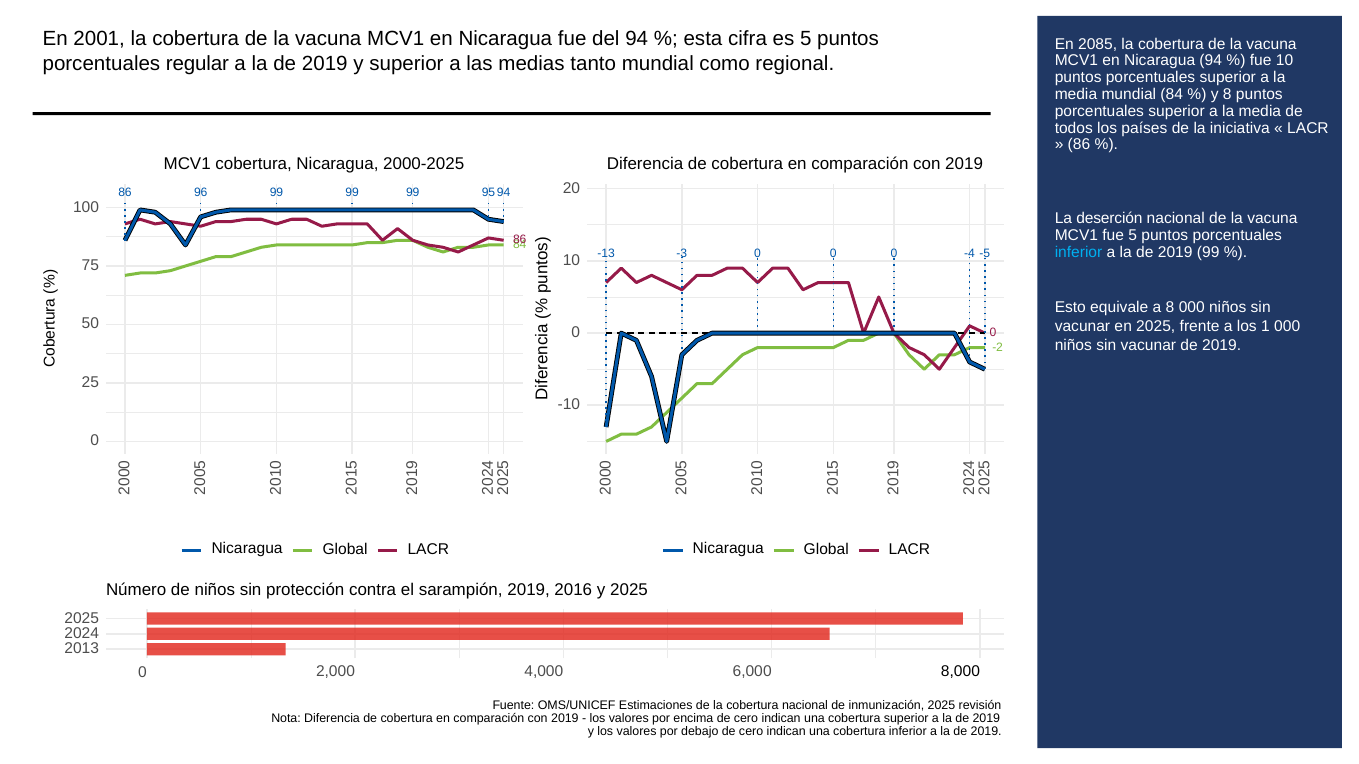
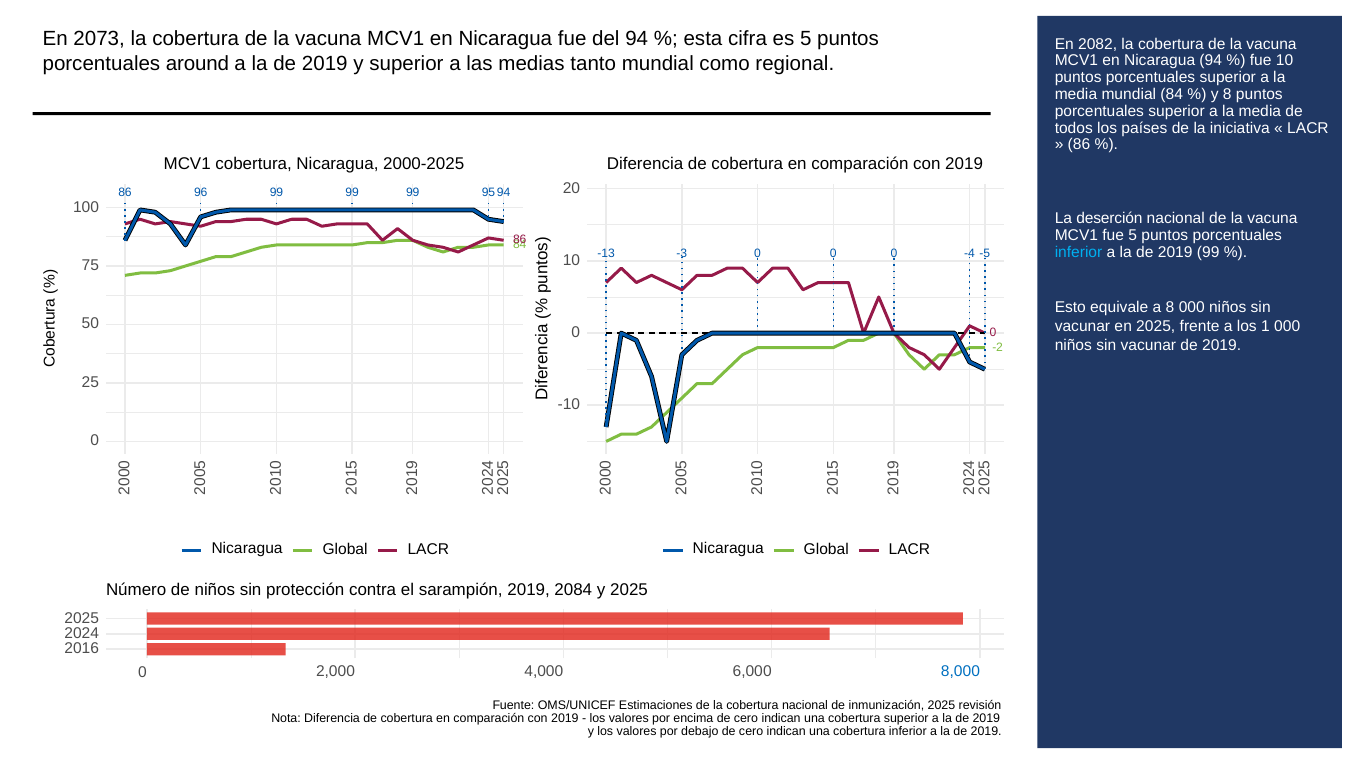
2001: 2001 -> 2073
2085: 2085 -> 2082
regular: regular -> around
2016: 2016 -> 2084
2013: 2013 -> 2016
8,000 colour: black -> blue
